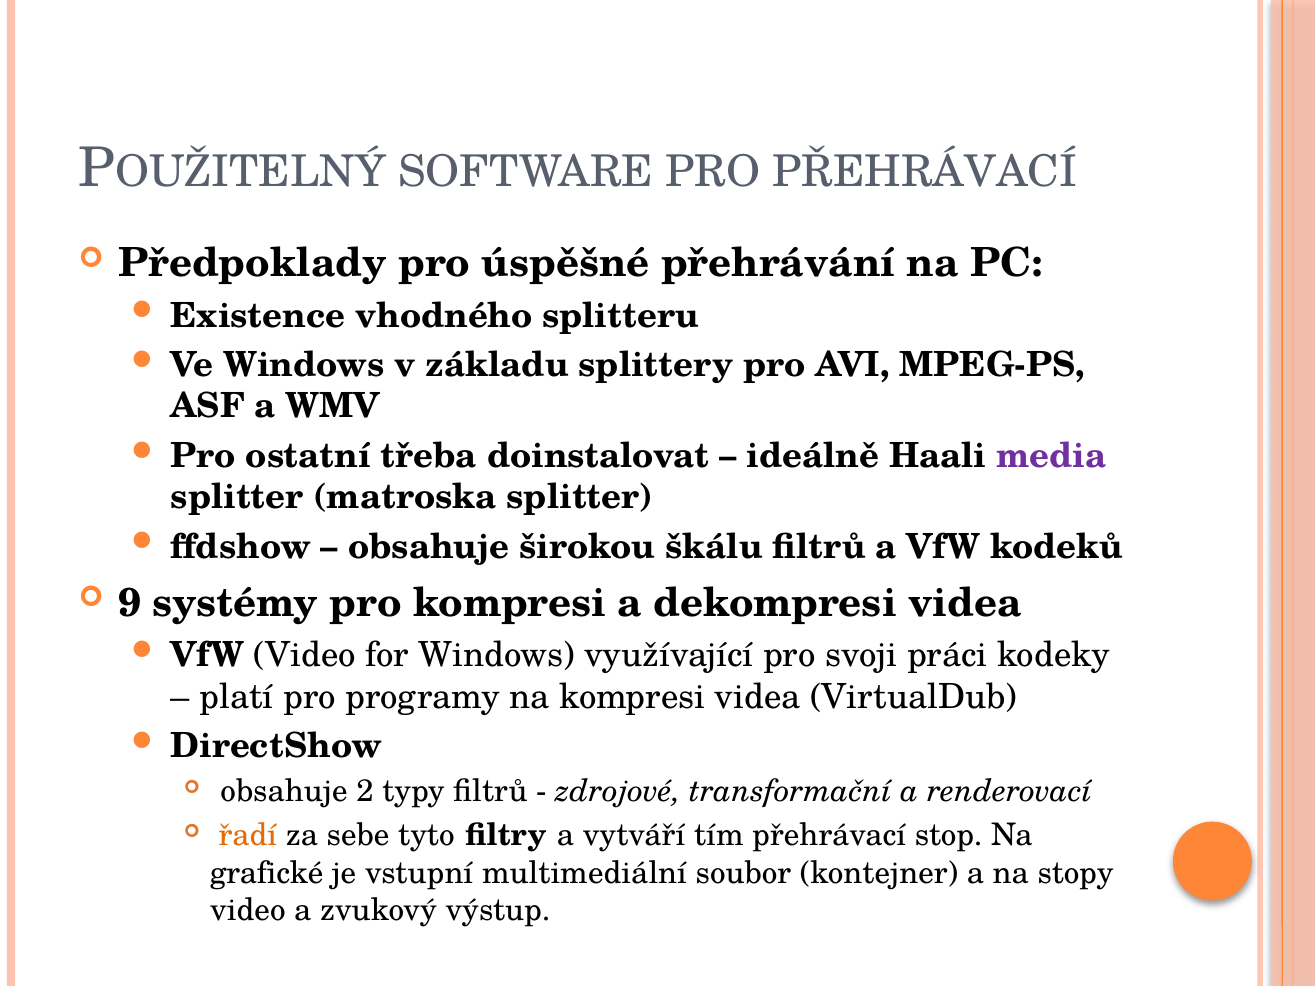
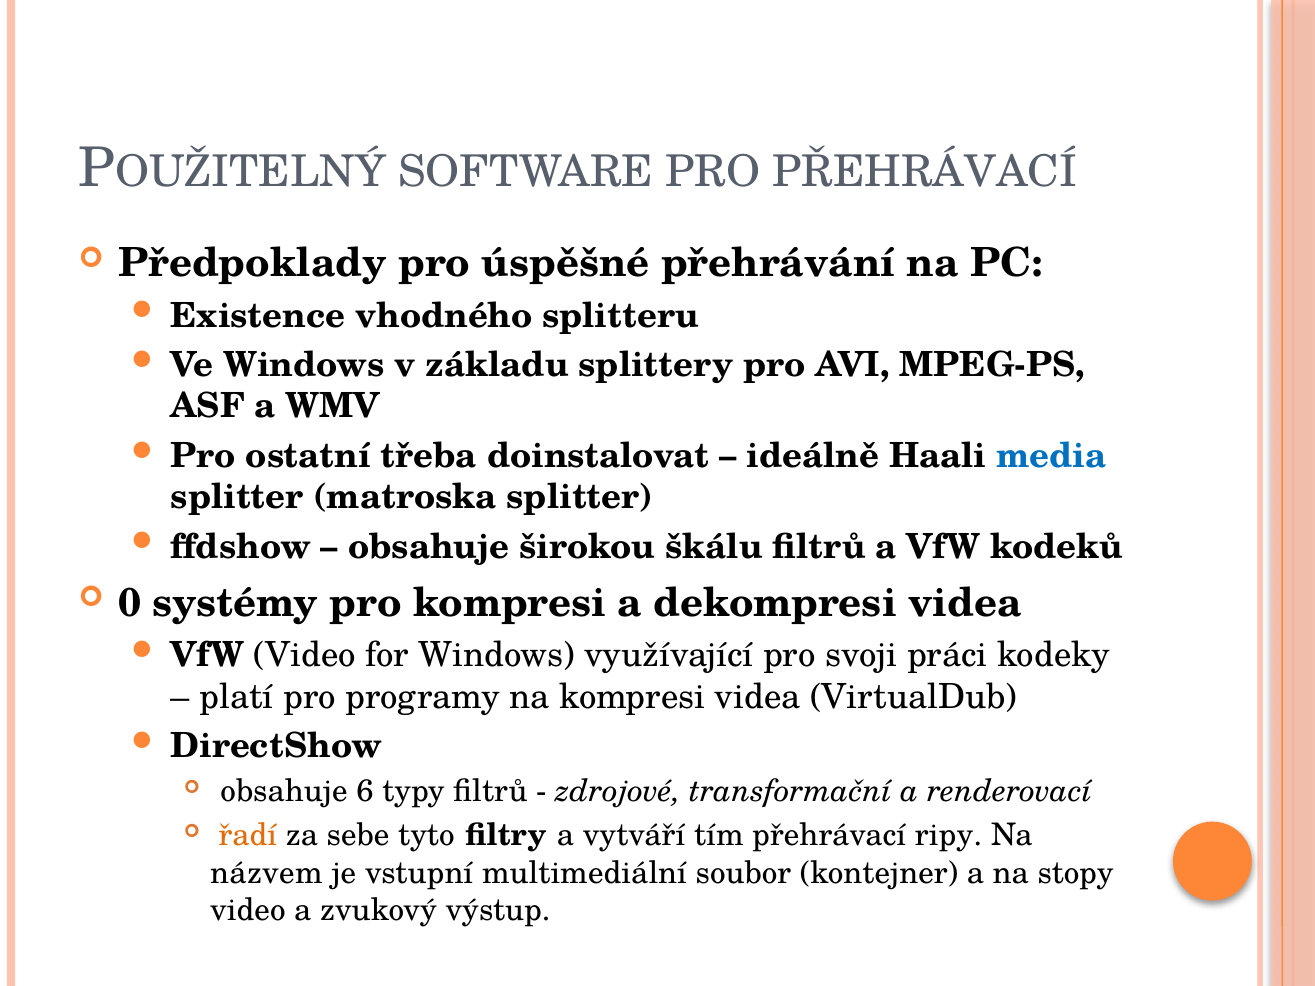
media colour: purple -> blue
9: 9 -> 0
2: 2 -> 6
stop: stop -> ripy
grafické: grafické -> názvem
